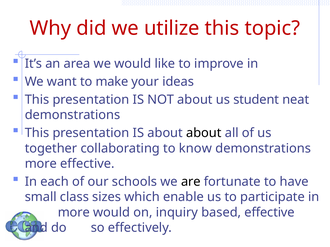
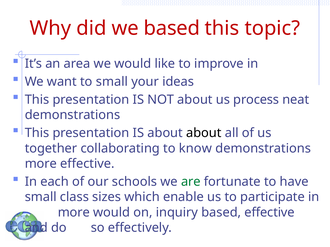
we utilize: utilize -> based
to make: make -> small
student: student -> process
are colour: black -> green
